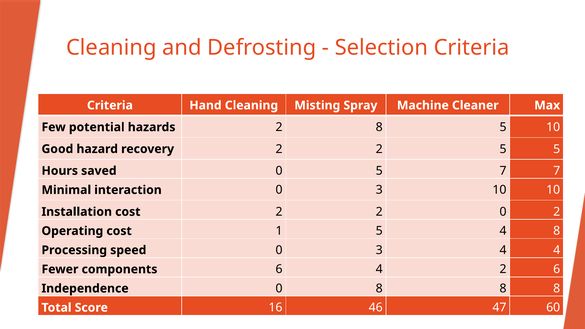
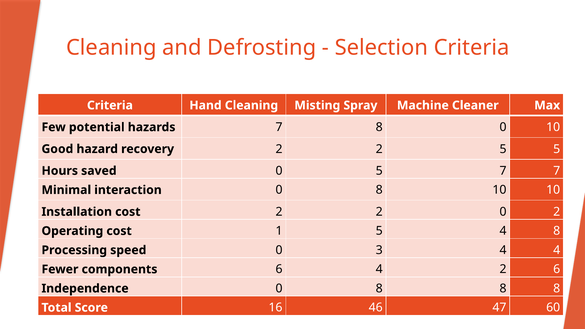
hazards 2: 2 -> 7
8 5: 5 -> 0
interaction 0 3: 3 -> 8
